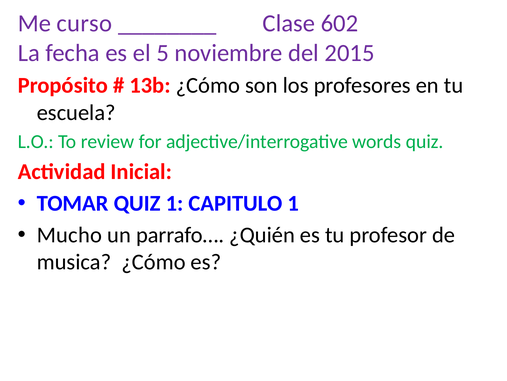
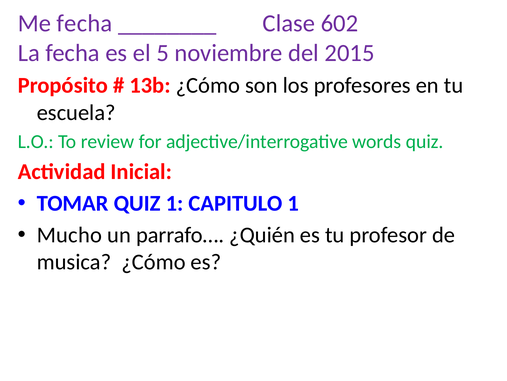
Me curso: curso -> fecha
